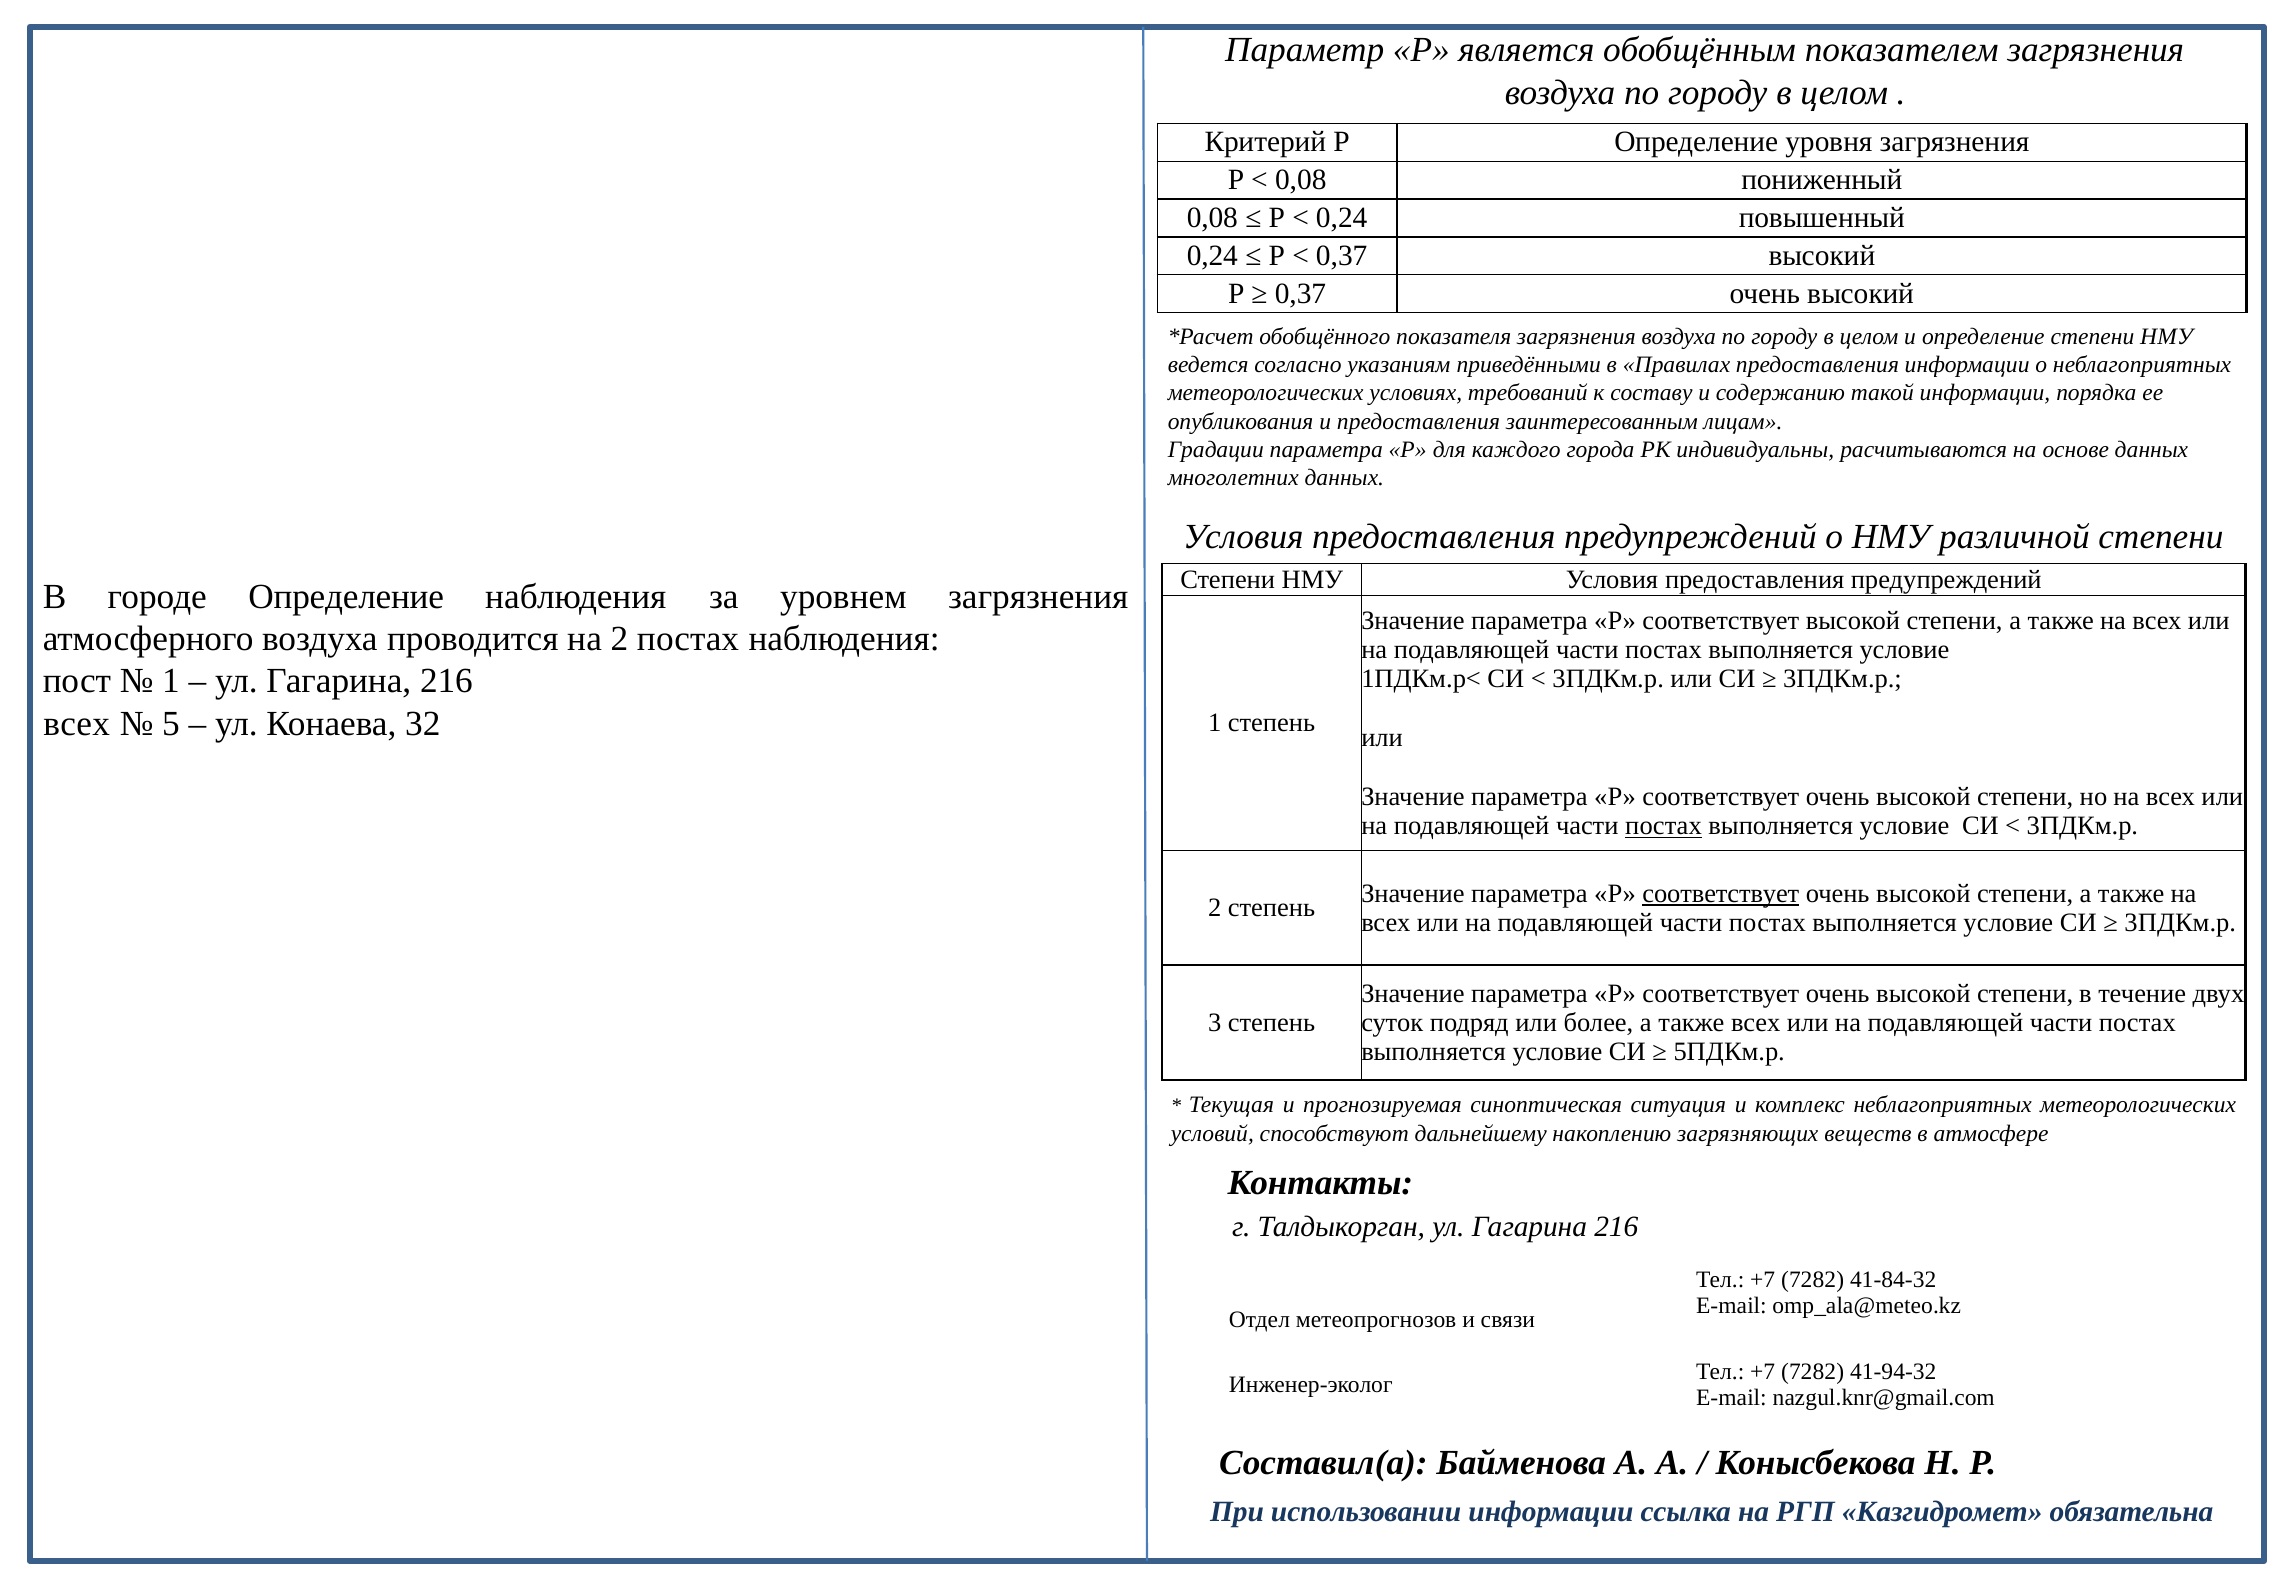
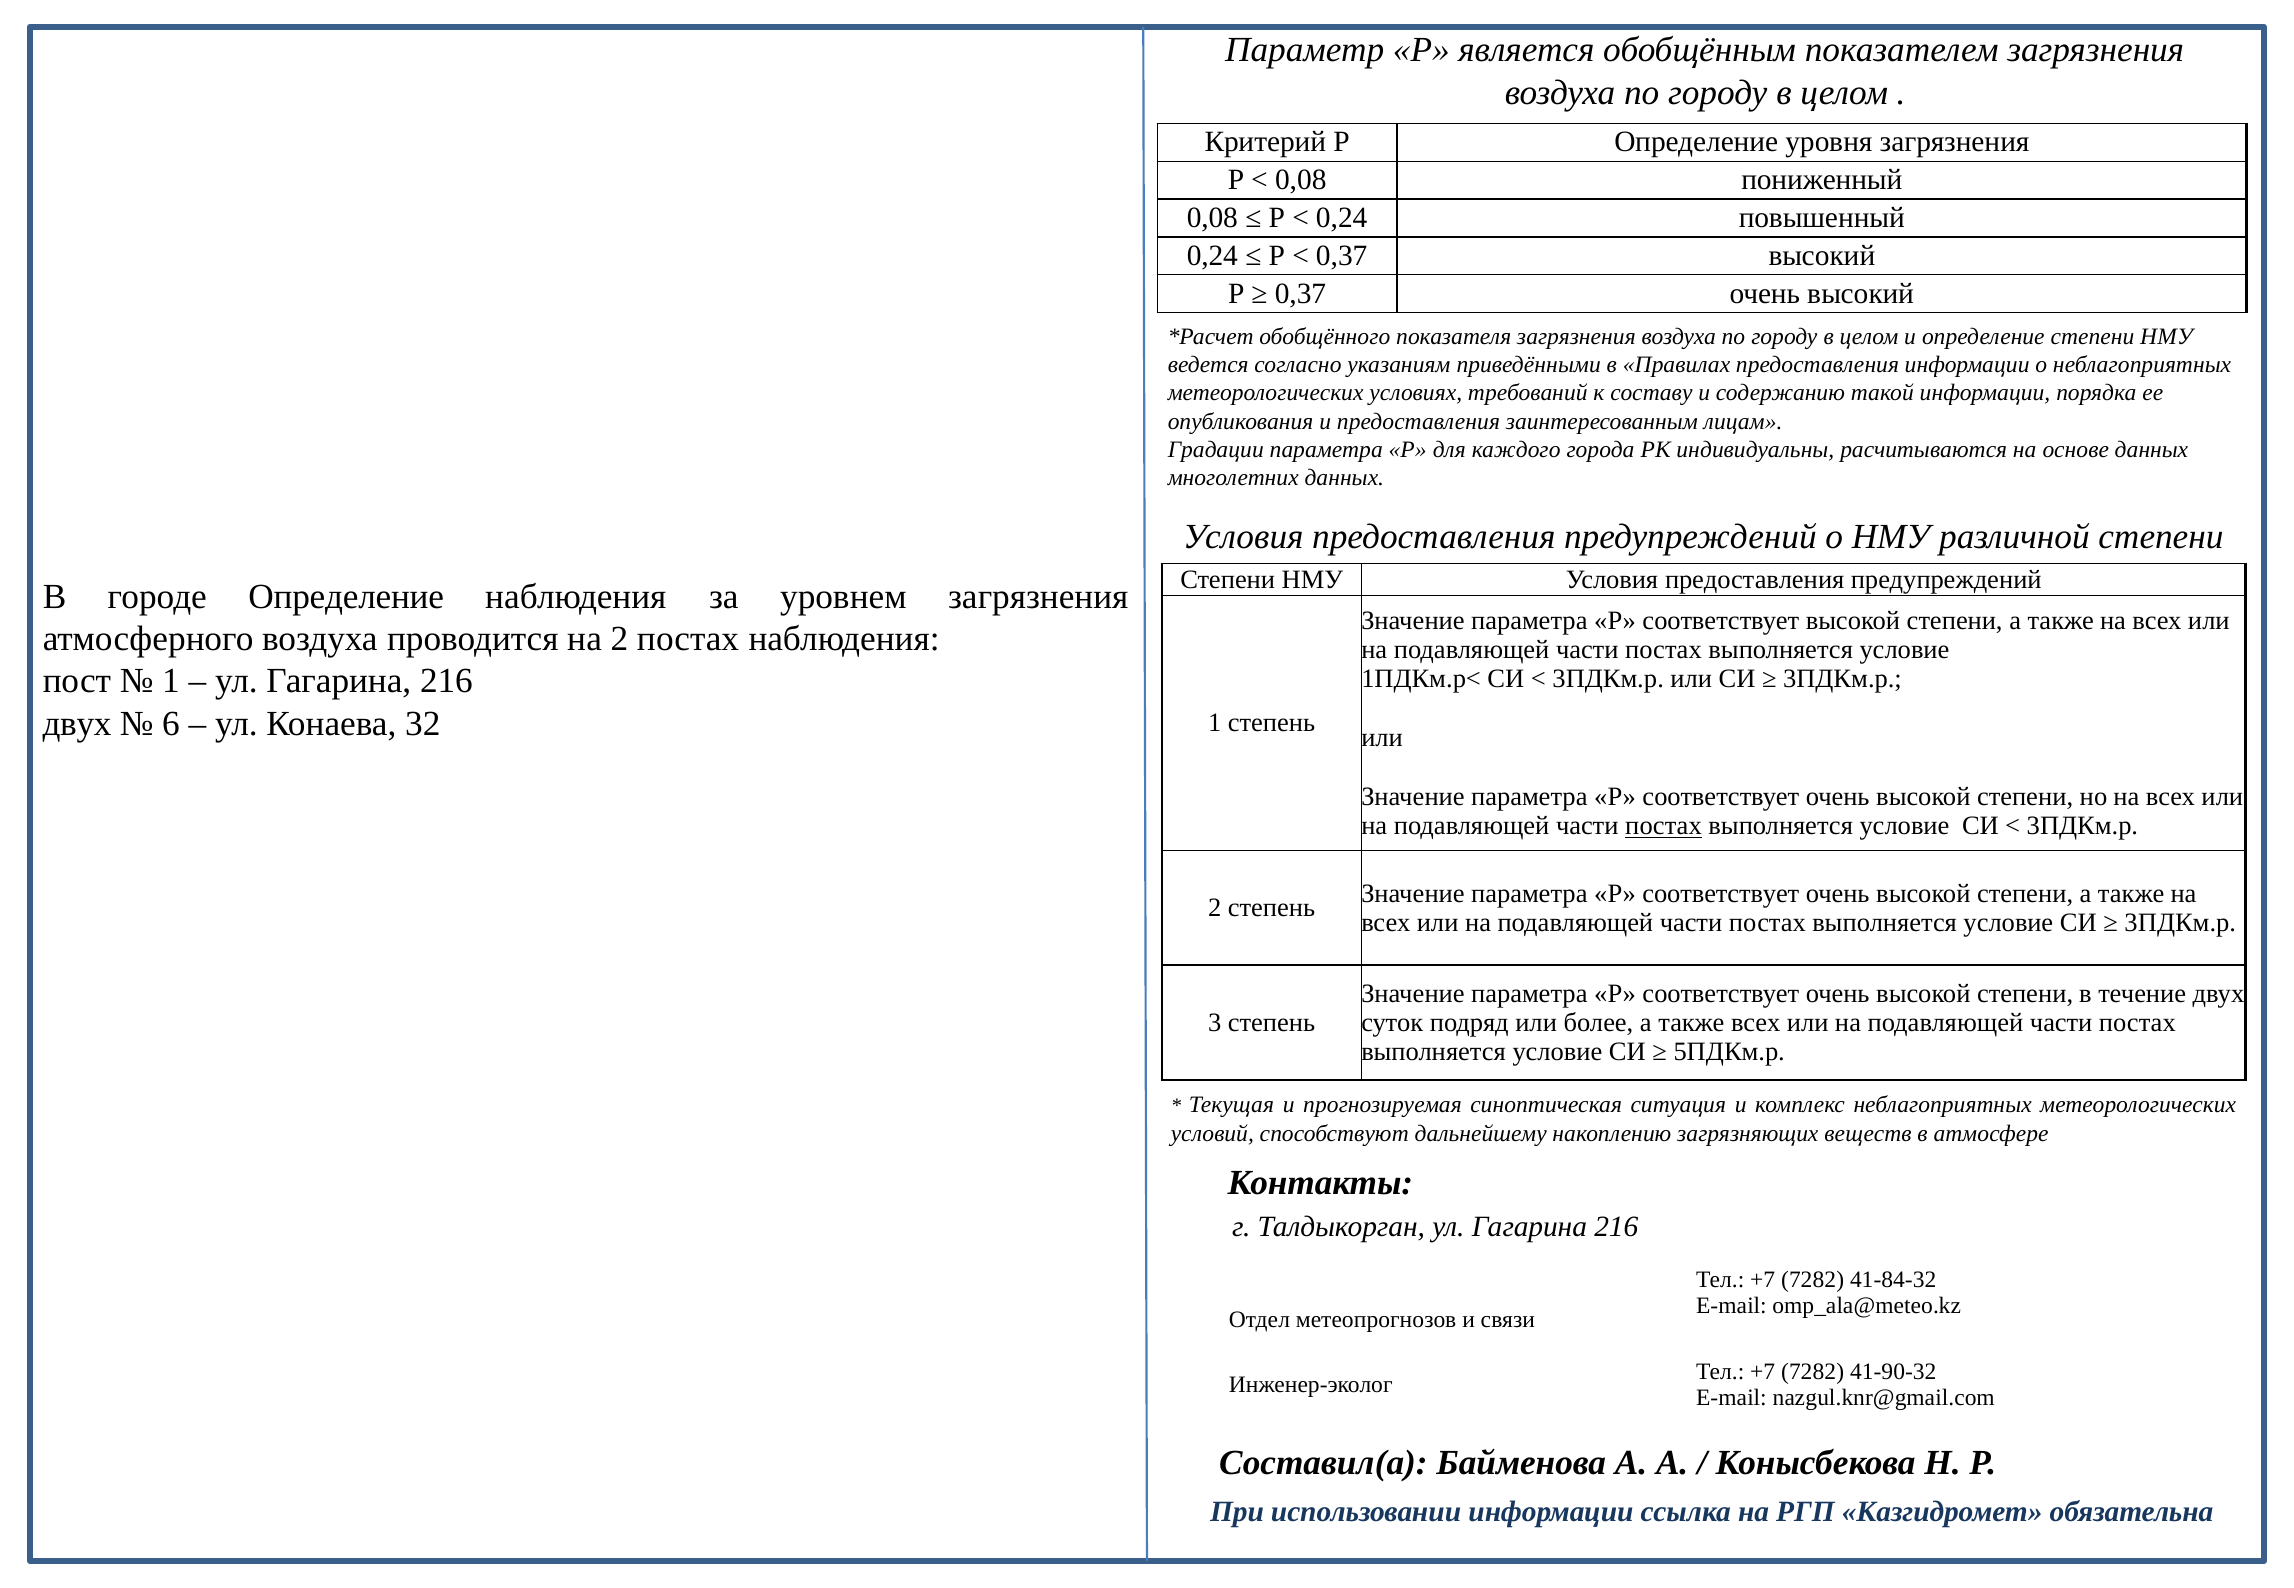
всех at (77, 723): всех -> двух
5: 5 -> 6
соответствует at (1721, 893) underline: present -> none
41-94-32: 41-94-32 -> 41-90-32
